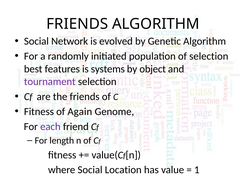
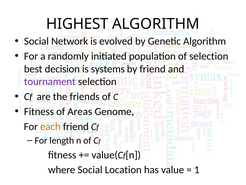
FRIENDS at (77, 24): FRIENDS -> HIGHEST
features: features -> decision
by object: object -> friend
Again: Again -> Areas
each colour: purple -> orange
